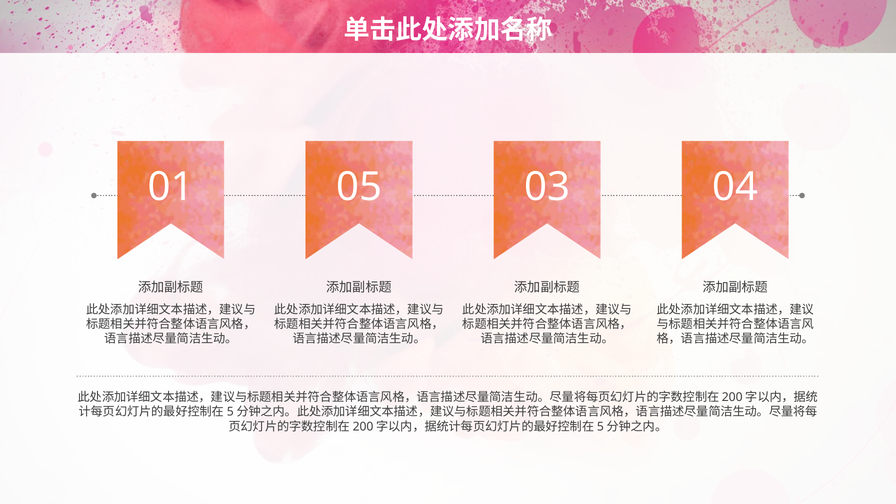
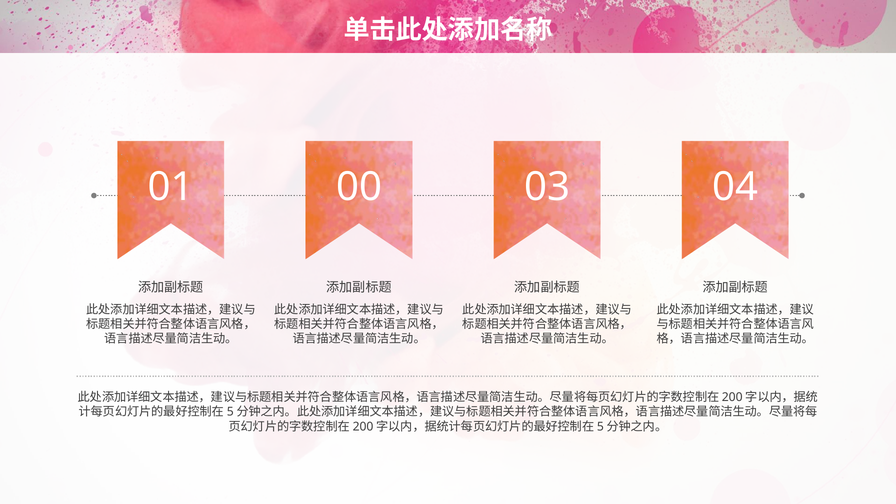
05: 05 -> 00
